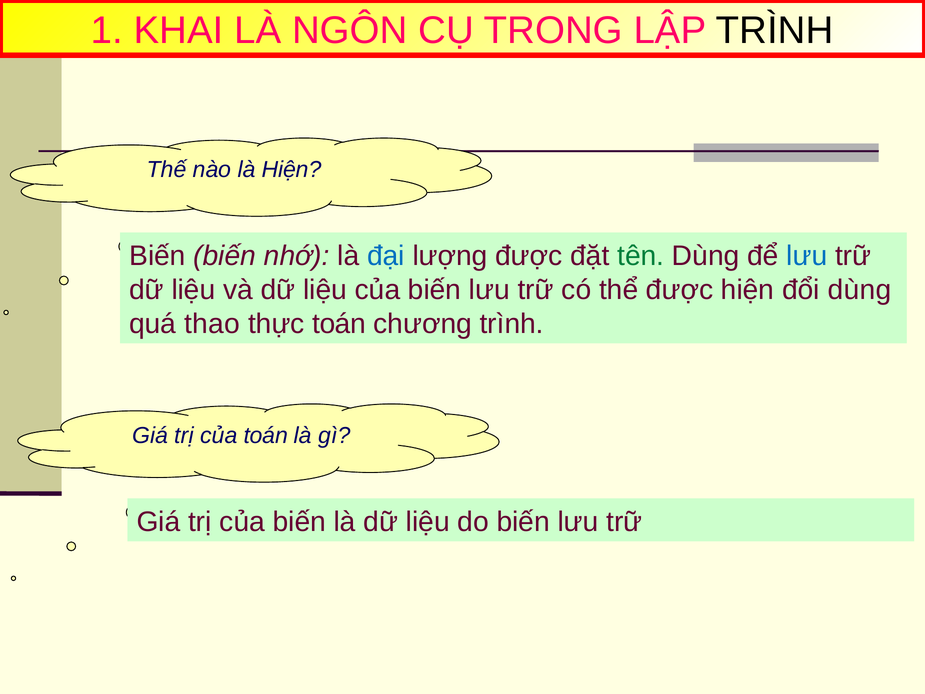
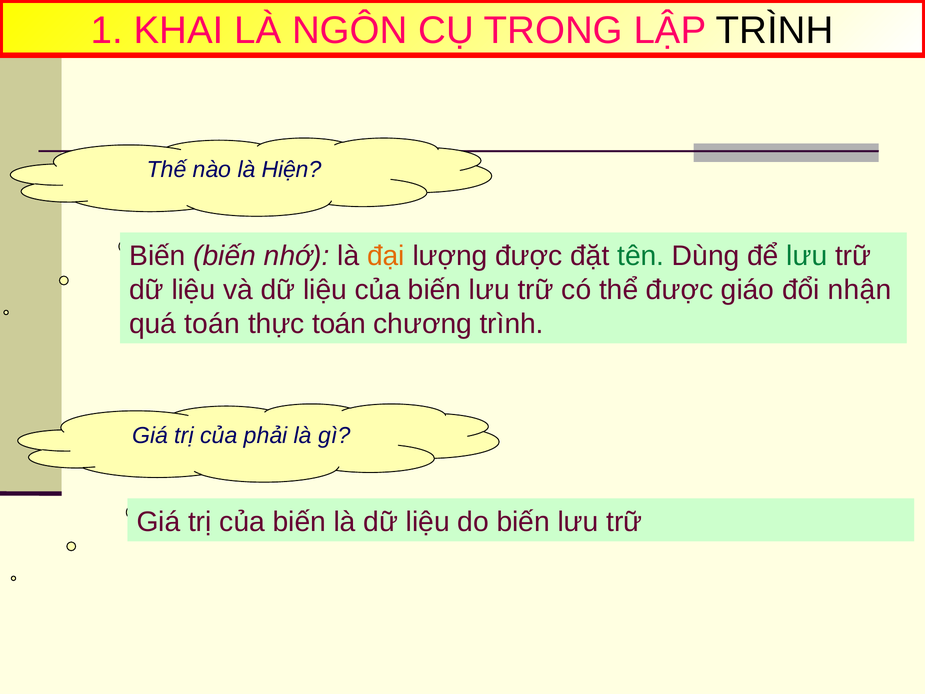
đại colour: blue -> orange
lưu at (807, 256) colour: blue -> green
được hiện: hiện -> giáo
đổi dùng: dùng -> nhận
quá thao: thao -> toán
của toán: toán -> phải
